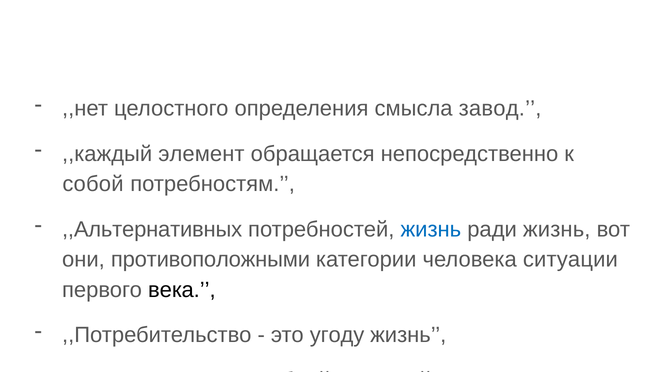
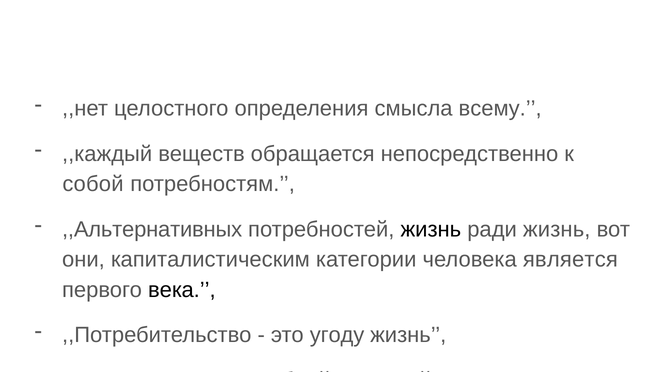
завод: завод -> всему
элемент: элемент -> веществ
жизнь at (431, 229) colour: blue -> black
противоположными: противоположными -> капиталистическим
ситуации: ситуации -> является
